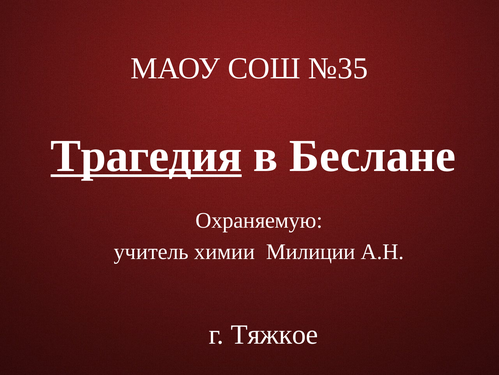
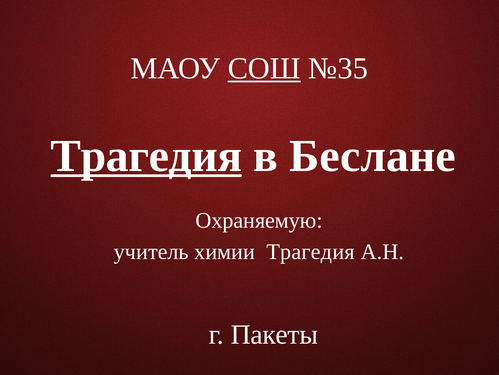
СОШ underline: none -> present
химии Милиции: Милиции -> Трагедия
Тяжкое: Тяжкое -> Пакеты
